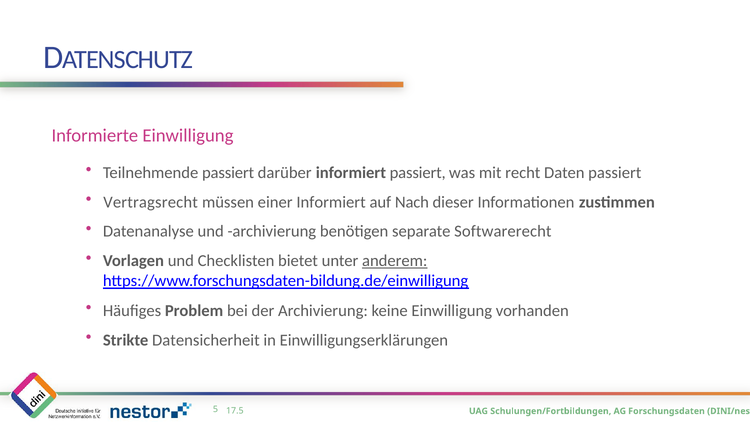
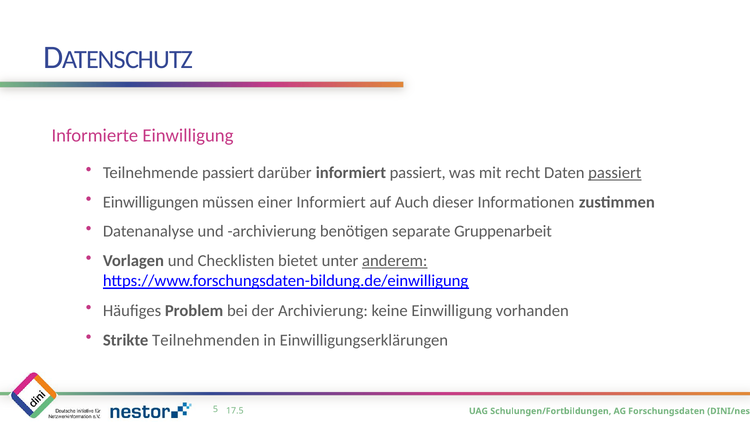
passiert at (615, 173) underline: none -> present
Vertragsrecht: Vertragsrecht -> Einwilligungen
Nach: Nach -> Auch
Softwarerecht: Softwarerecht -> Gruppenarbeit
Datensicherheit: Datensicherheit -> Teilnehmenden
